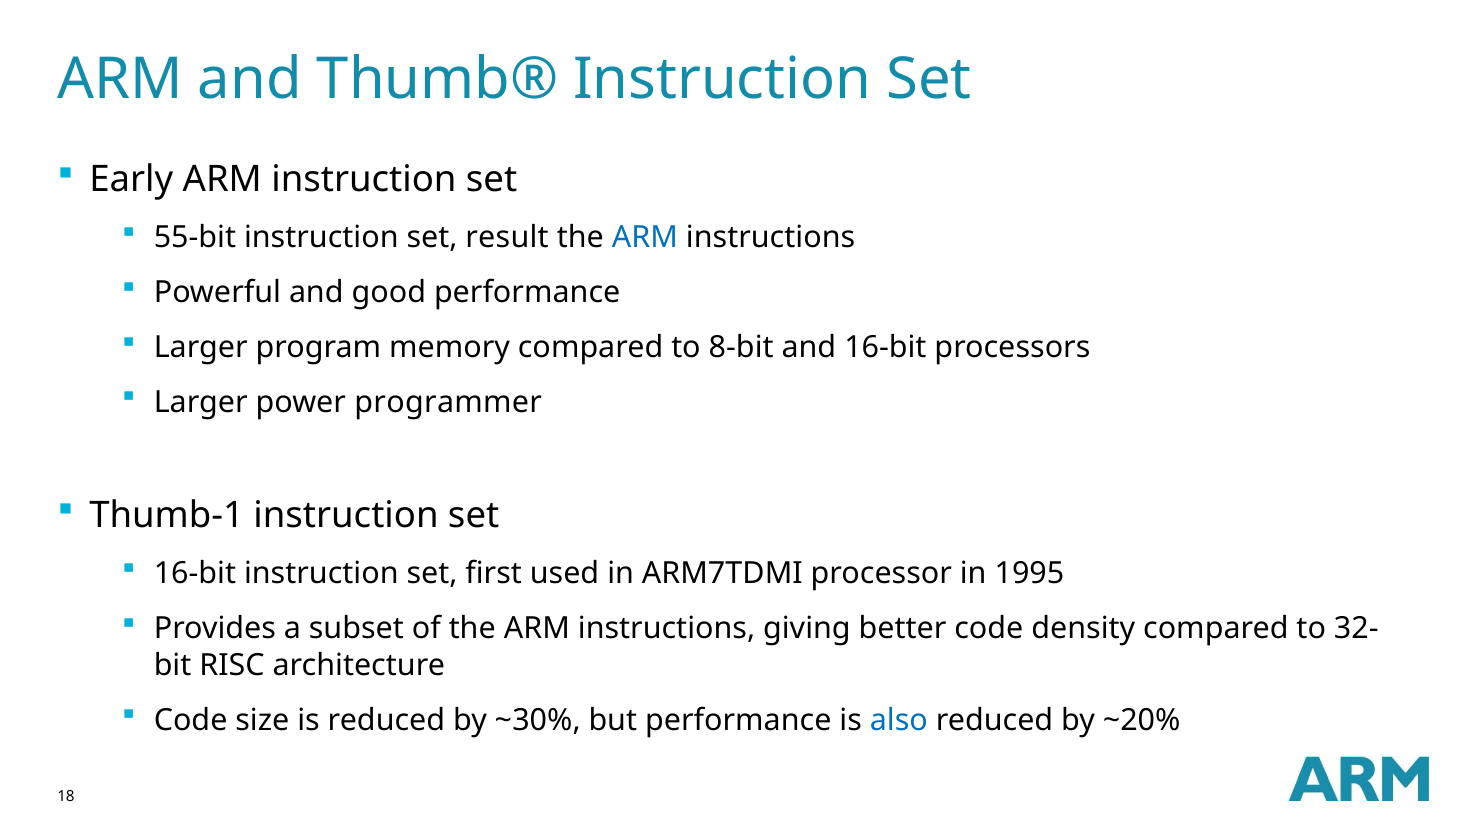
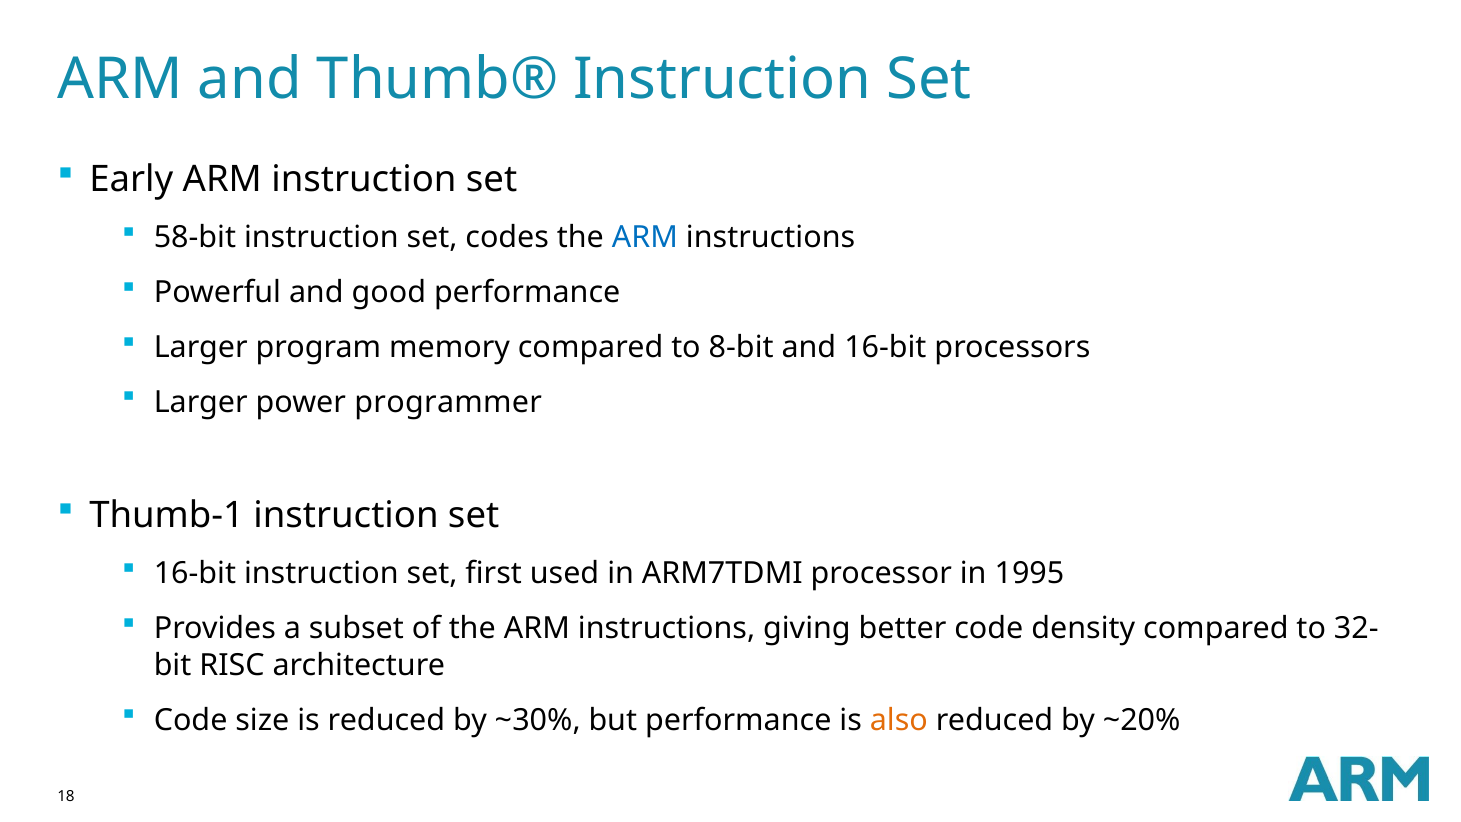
55-bit: 55-bit -> 58-bit
result: result -> codes
also colour: blue -> orange
